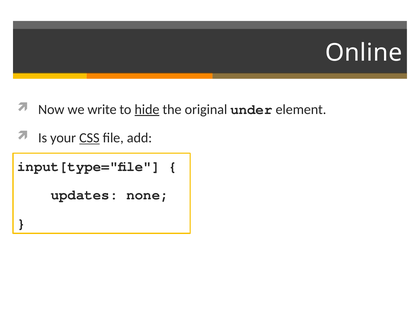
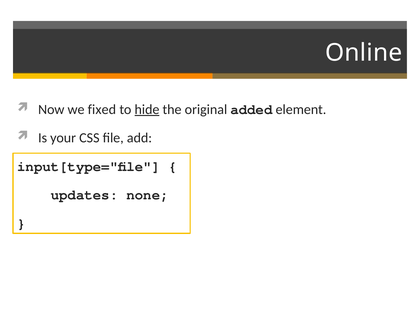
write: write -> fixed
under: under -> added
CSS underline: present -> none
